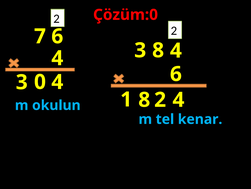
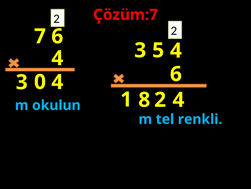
Çözüm:0: Çözüm:0 -> Çözüm:7
3 8: 8 -> 5
kenar: kenar -> renkli
